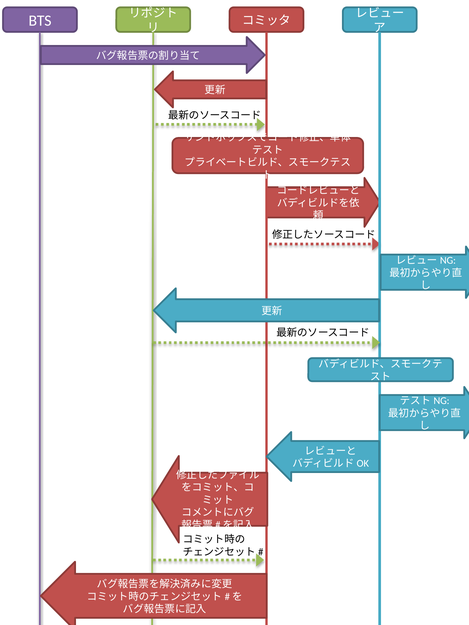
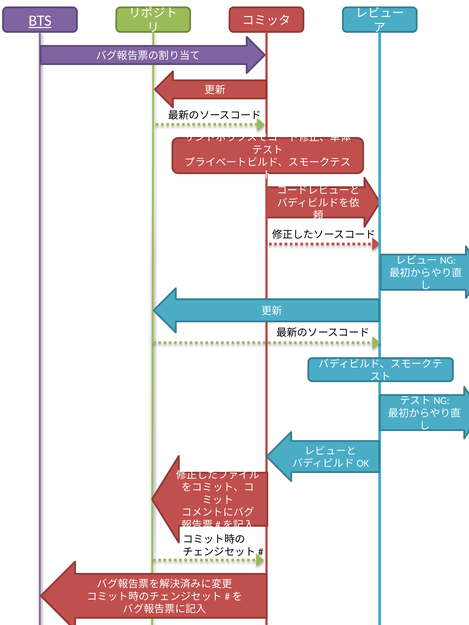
BTS underline: none -> present
